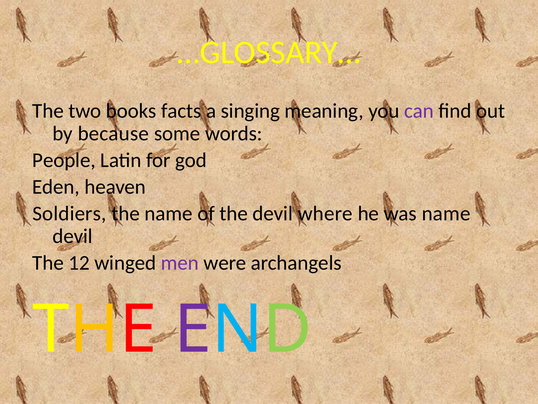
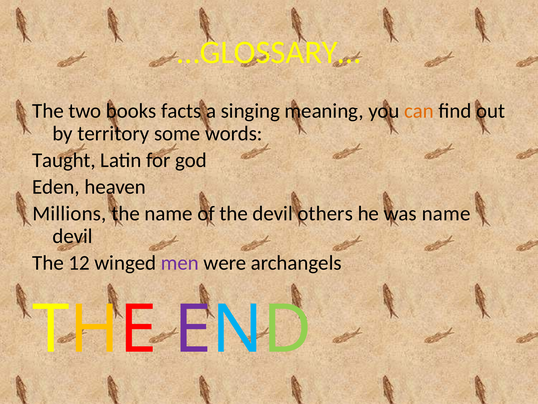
can colour: purple -> orange
because: because -> territory
People: People -> Taught
Soldiers: Soldiers -> Millions
where: where -> others
